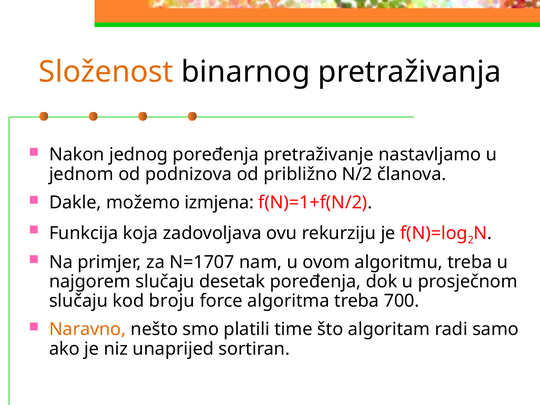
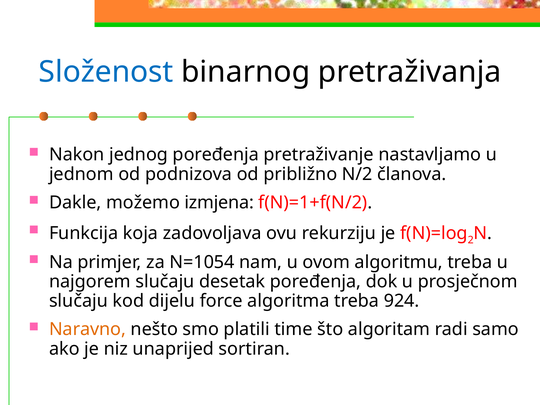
Složenost colour: orange -> blue
N=1707: N=1707 -> N=1054
broju: broju -> dijelu
700: 700 -> 924
